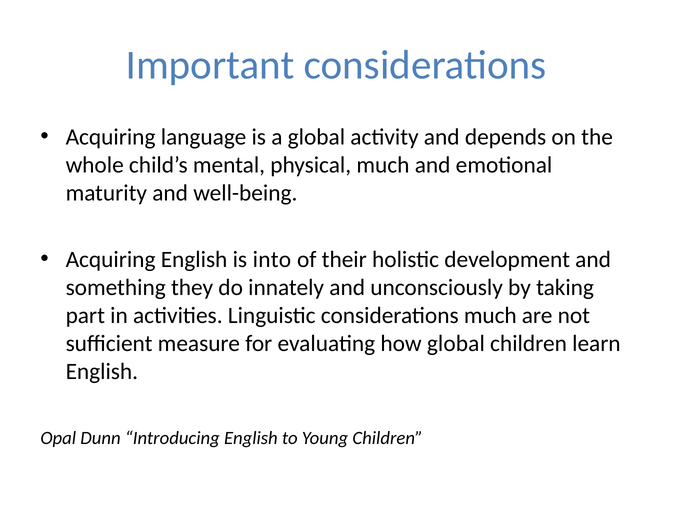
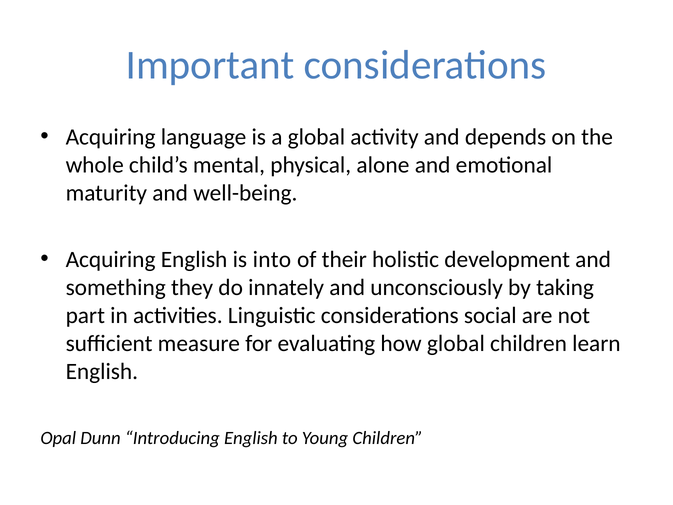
physical much: much -> alone
considerations much: much -> social
